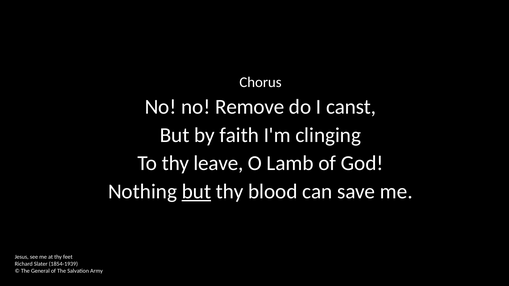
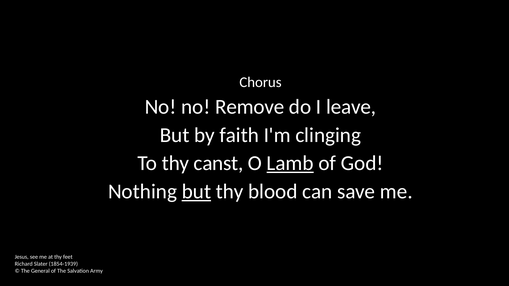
canst: canst -> leave
leave: leave -> canst
Lamb underline: none -> present
